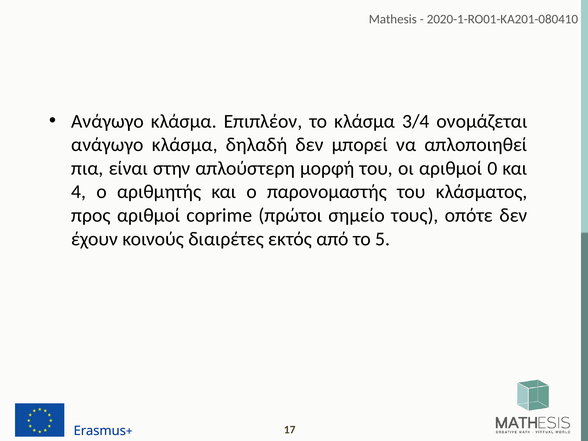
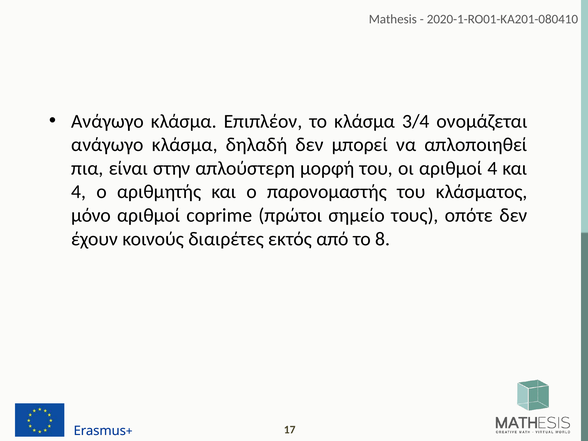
αριθμοί 0: 0 -> 4
προς: προς -> μόνο
5: 5 -> 8
